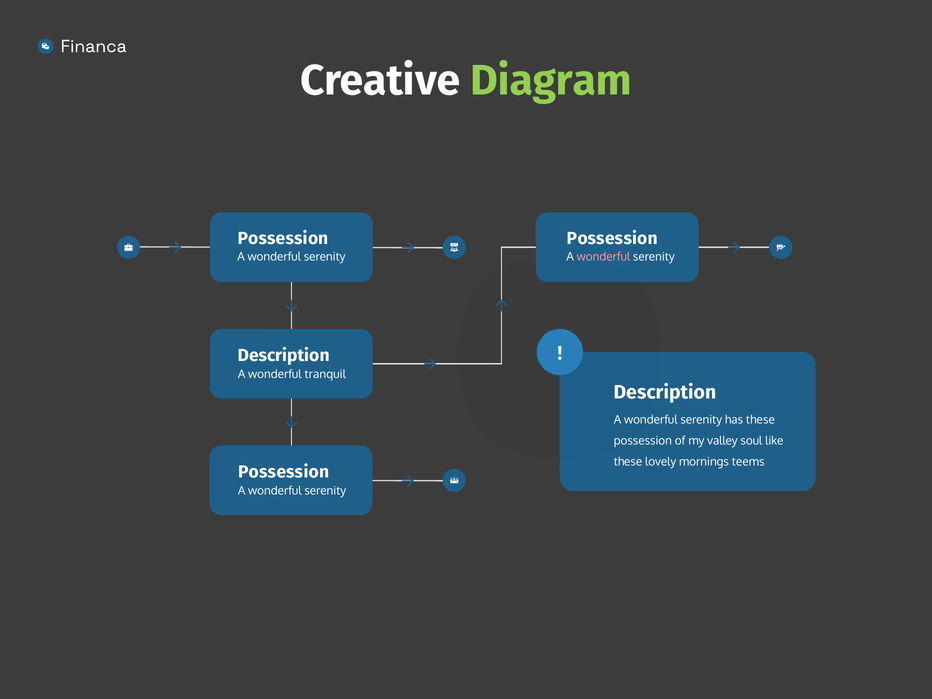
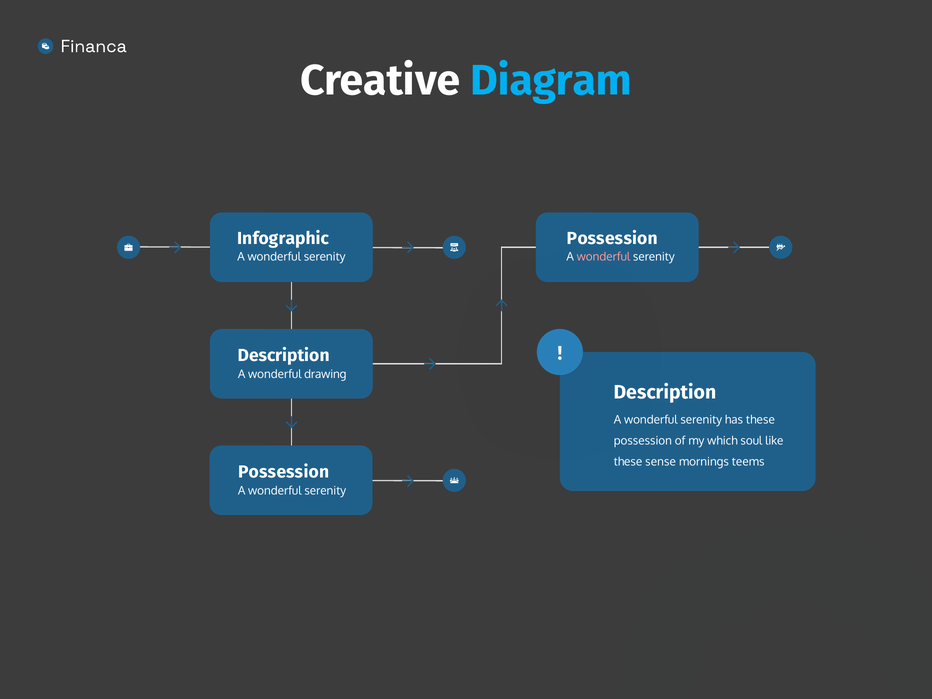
Diagram colour: light green -> light blue
Possession at (283, 239): Possession -> Infographic
tranquil: tranquil -> drawing
valley: valley -> which
lovely: lovely -> sense
